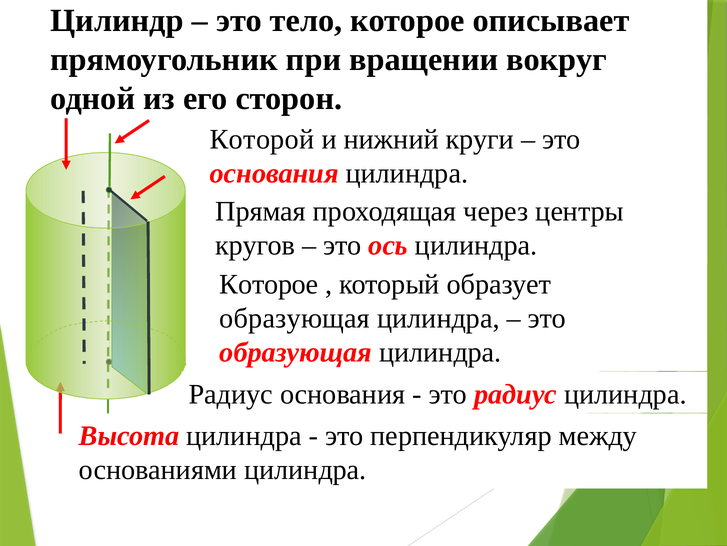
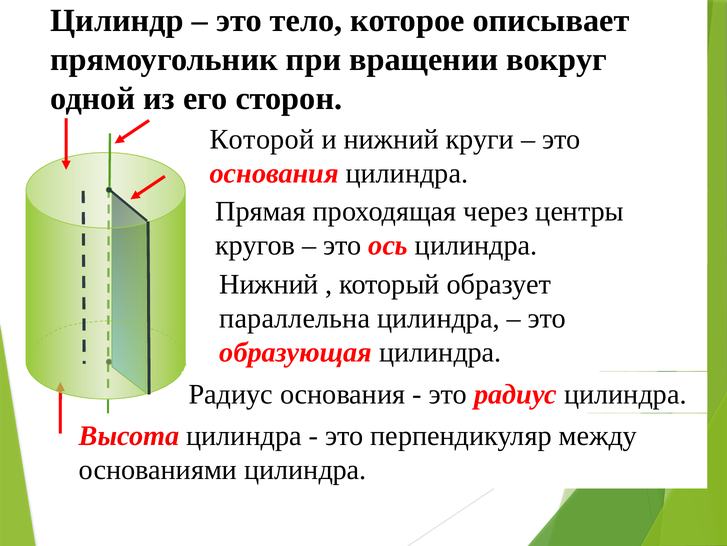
Которое at (269, 284): Которое -> Нижний
образующая at (295, 318): образующая -> параллельна
